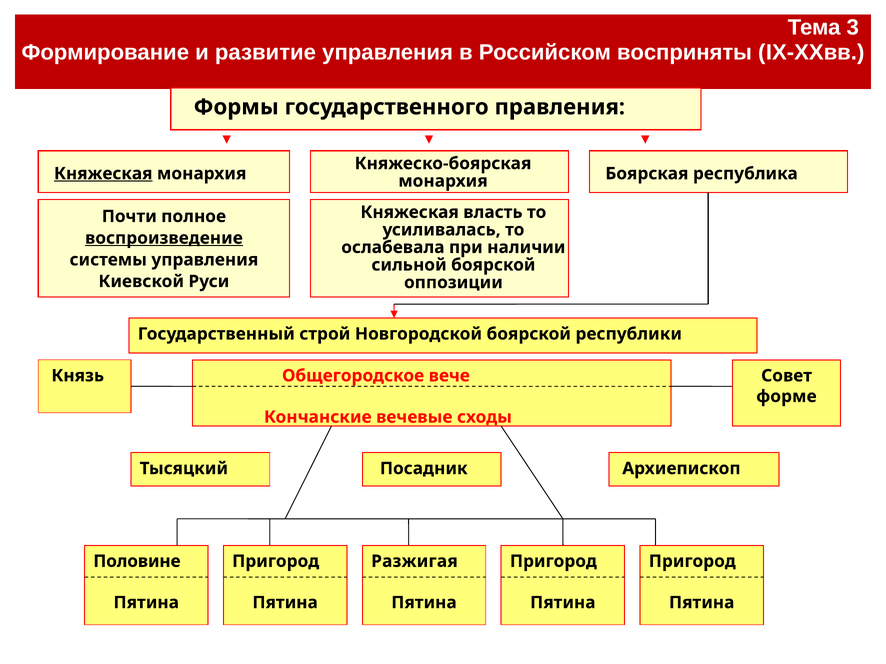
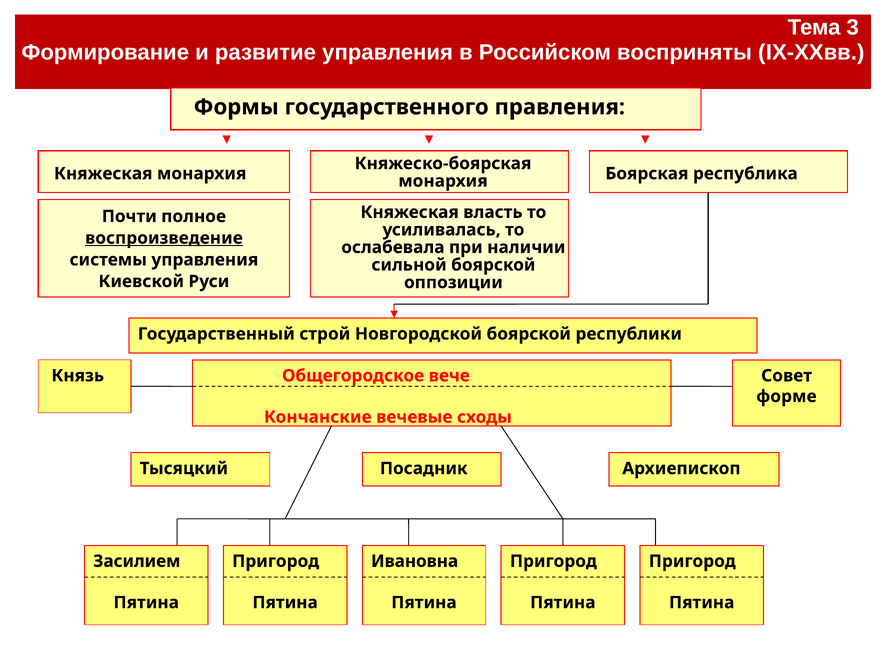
Княжеская at (103, 174) underline: present -> none
Половине: Половине -> Засилием
Разжигая: Разжигая -> Ивановна
